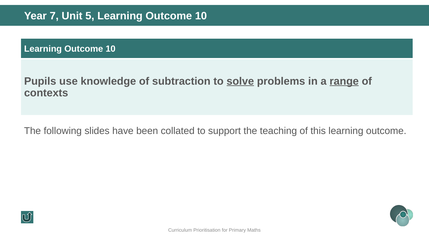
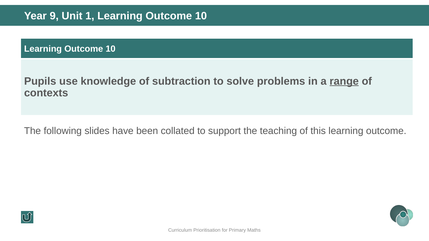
7: 7 -> 9
5: 5 -> 1
solve underline: present -> none
